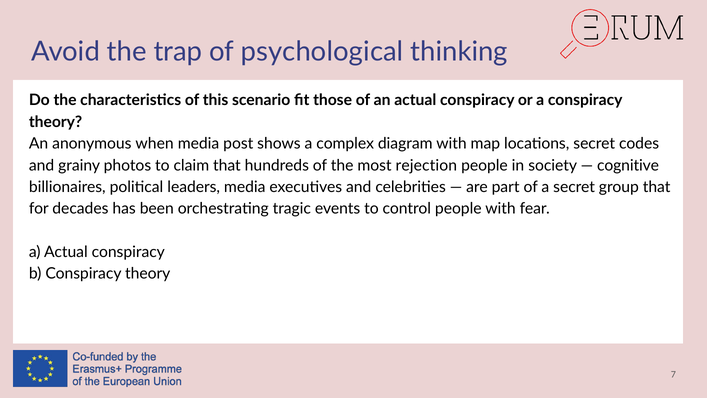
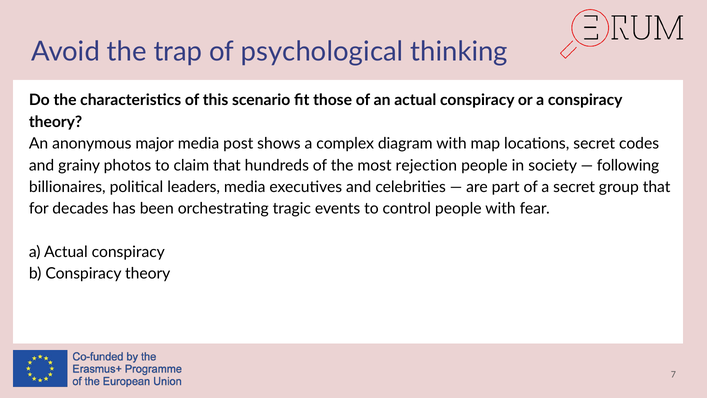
when: when -> major
cognitive: cognitive -> following
